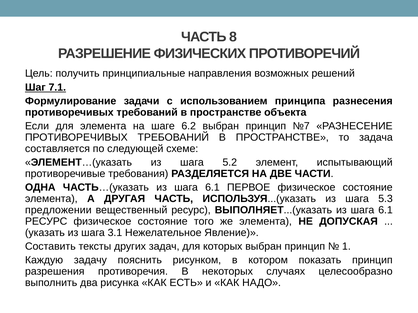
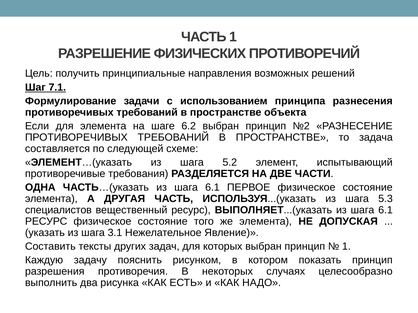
ЧАСТЬ 8: 8 -> 1
№7: №7 -> №2
предложении: предложении -> специалистов
